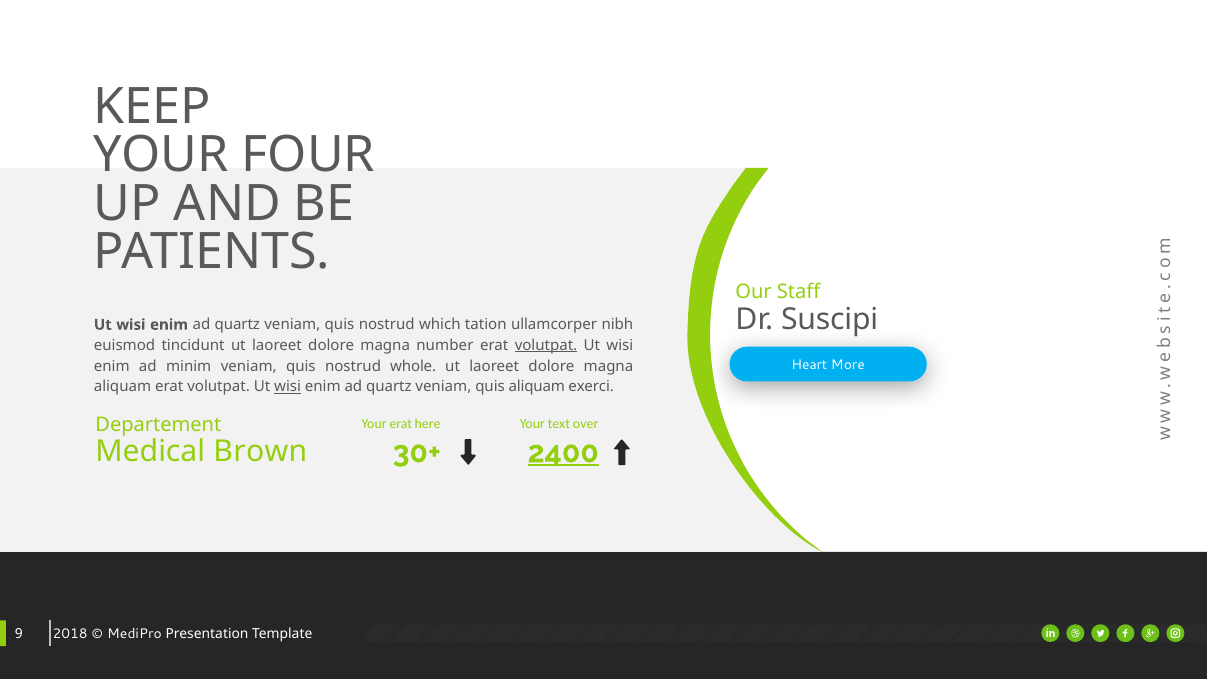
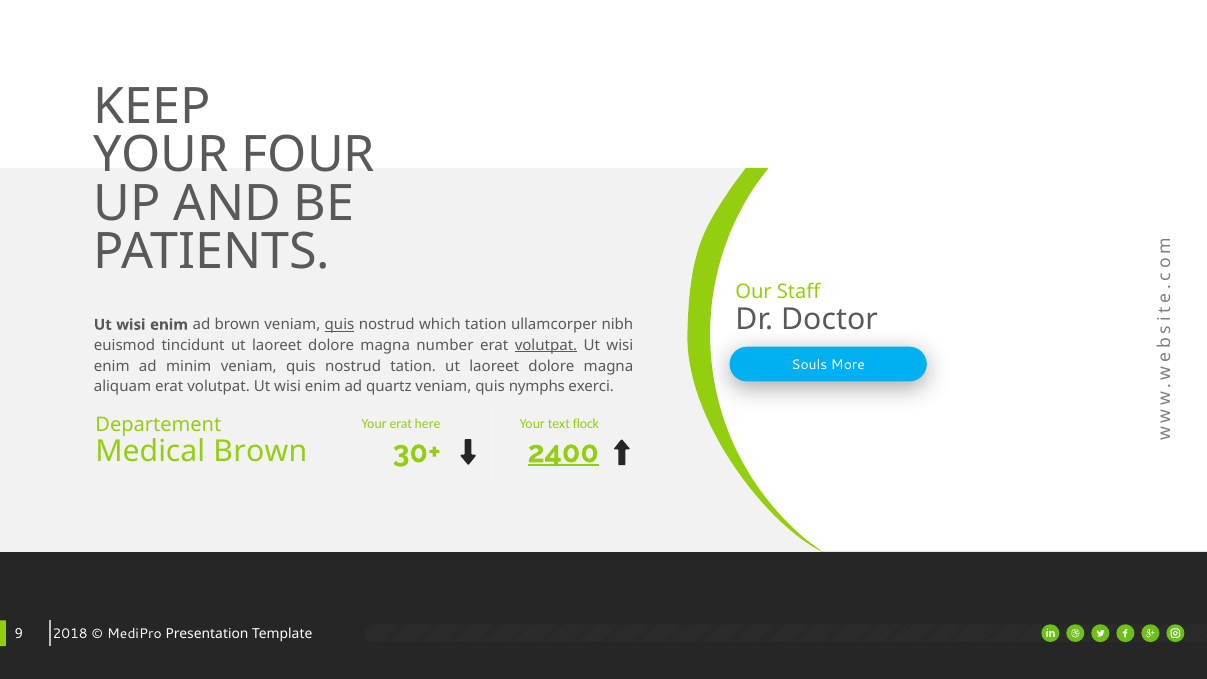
Suscipi: Suscipi -> Doctor
quartz at (237, 325): quartz -> brown
quis at (340, 325) underline: none -> present
Heart: Heart -> Souls
nostrud whole: whole -> tation
wisi at (288, 387) underline: present -> none
quis aliquam: aliquam -> nymphs
over: over -> flock
